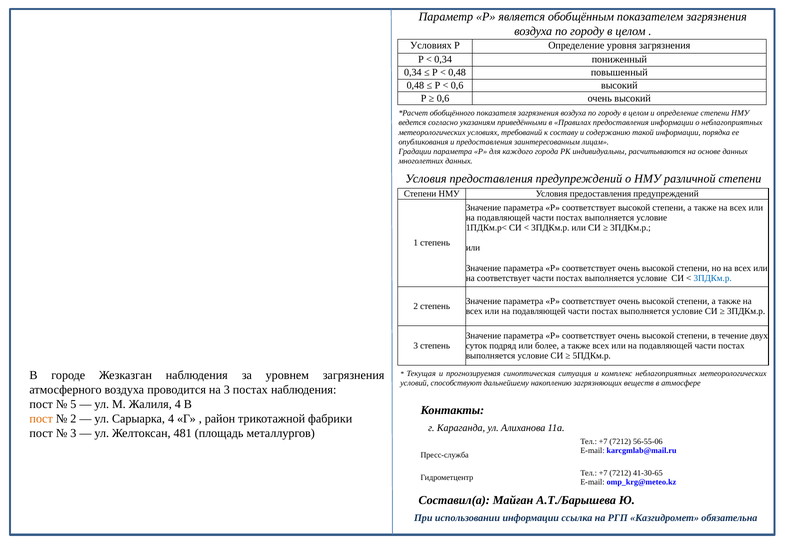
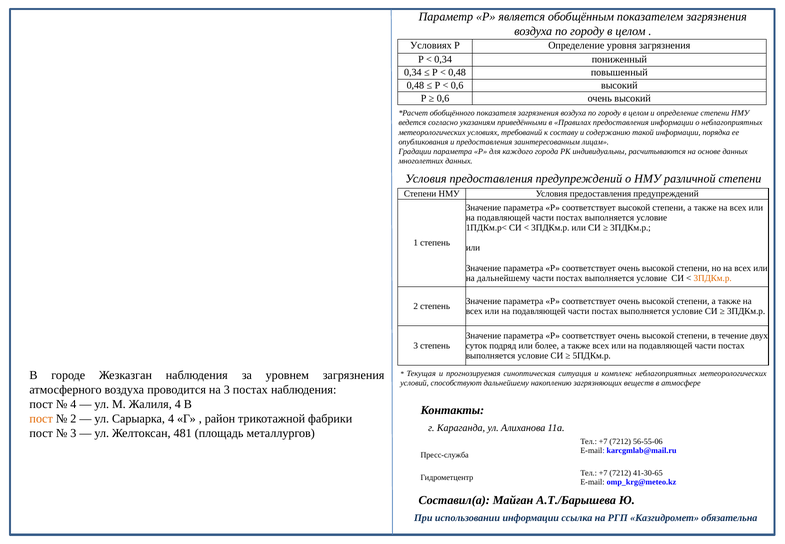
на соответствует: соответствует -> дальнейшему
3ПДКм.р at (713, 278) colour: blue -> orange
5 at (73, 404): 5 -> 4
